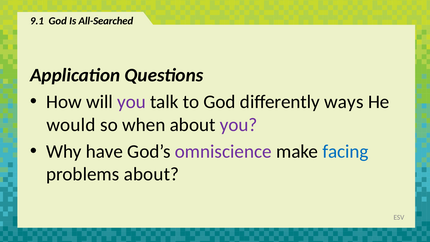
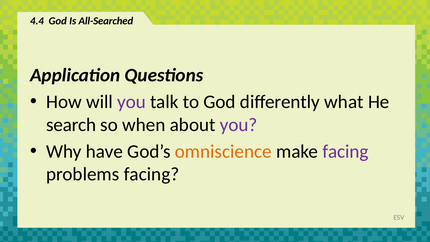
9.1: 9.1 -> 4.4
ways: ways -> what
would: would -> search
omniscience colour: purple -> orange
facing at (345, 152) colour: blue -> purple
problems about: about -> facing
